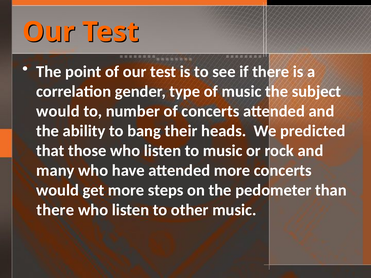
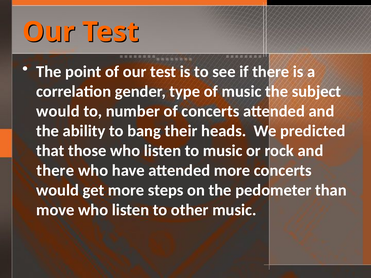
many at (55, 171): many -> there
there at (55, 210): there -> move
